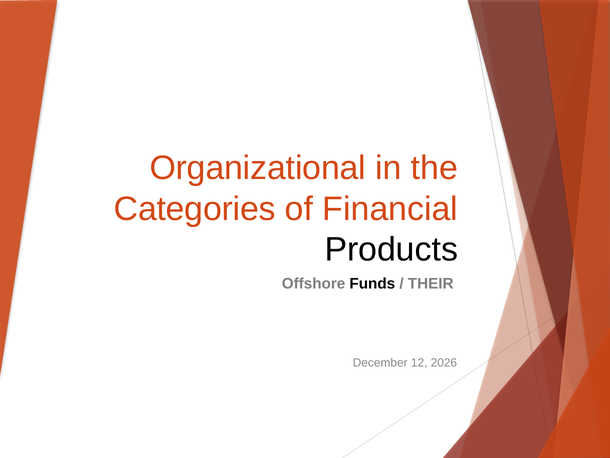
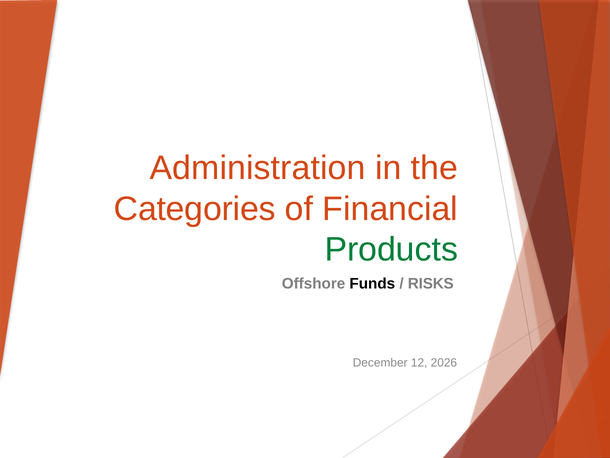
Organizational: Organizational -> Administration
Products colour: black -> green
THEIR: THEIR -> RISKS
